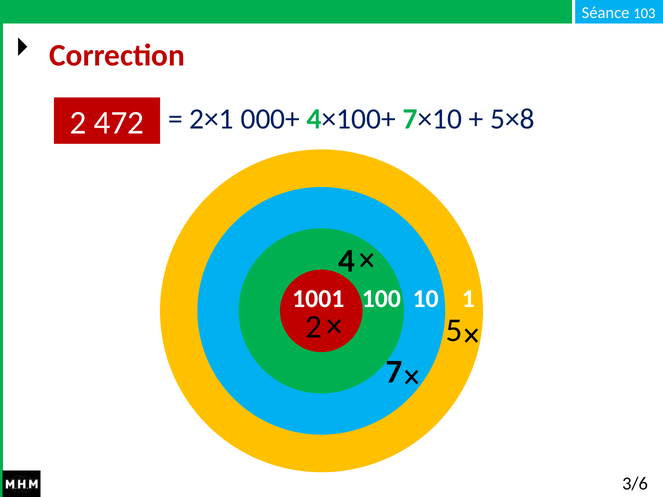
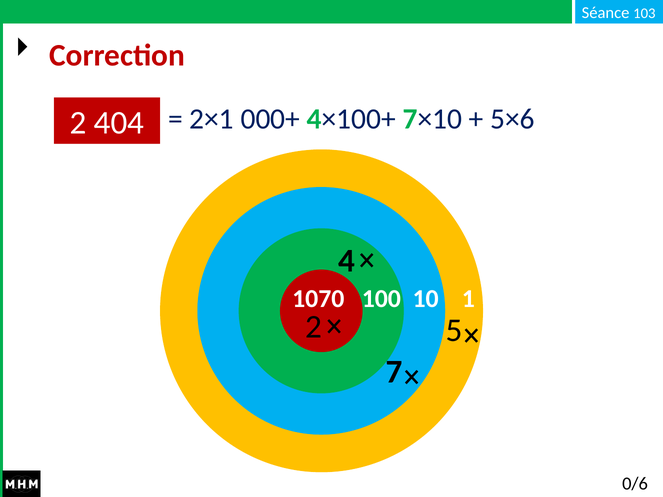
472: 472 -> 404
5×8: 5×8 -> 5×6
1001: 1001 -> 1070
3/6: 3/6 -> 0/6
